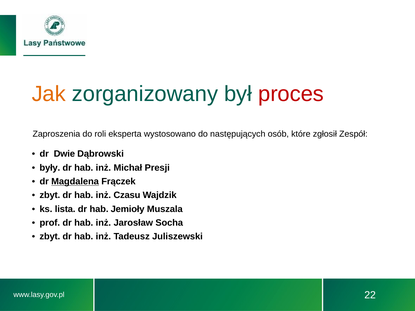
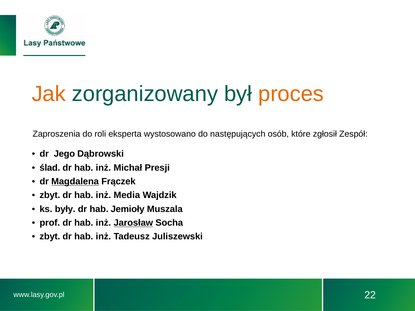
proces colour: red -> orange
Dwie: Dwie -> Jego
były: były -> ślad
Czasu: Czasu -> Media
lista: lista -> były
Jarosław underline: none -> present
